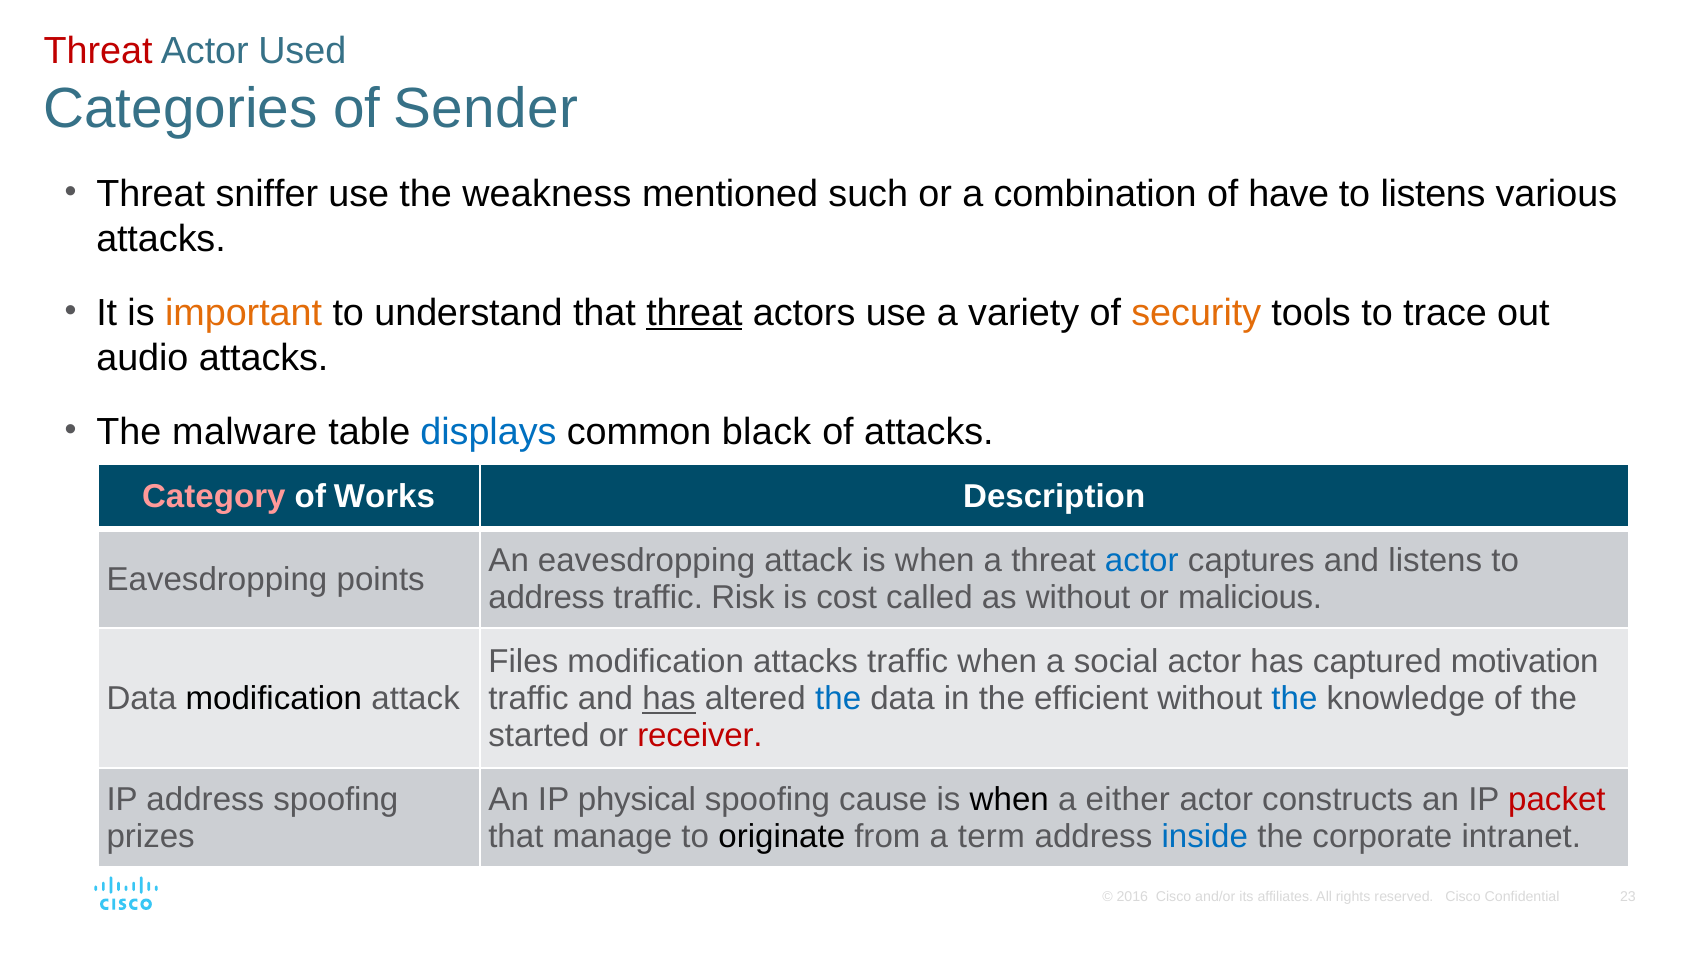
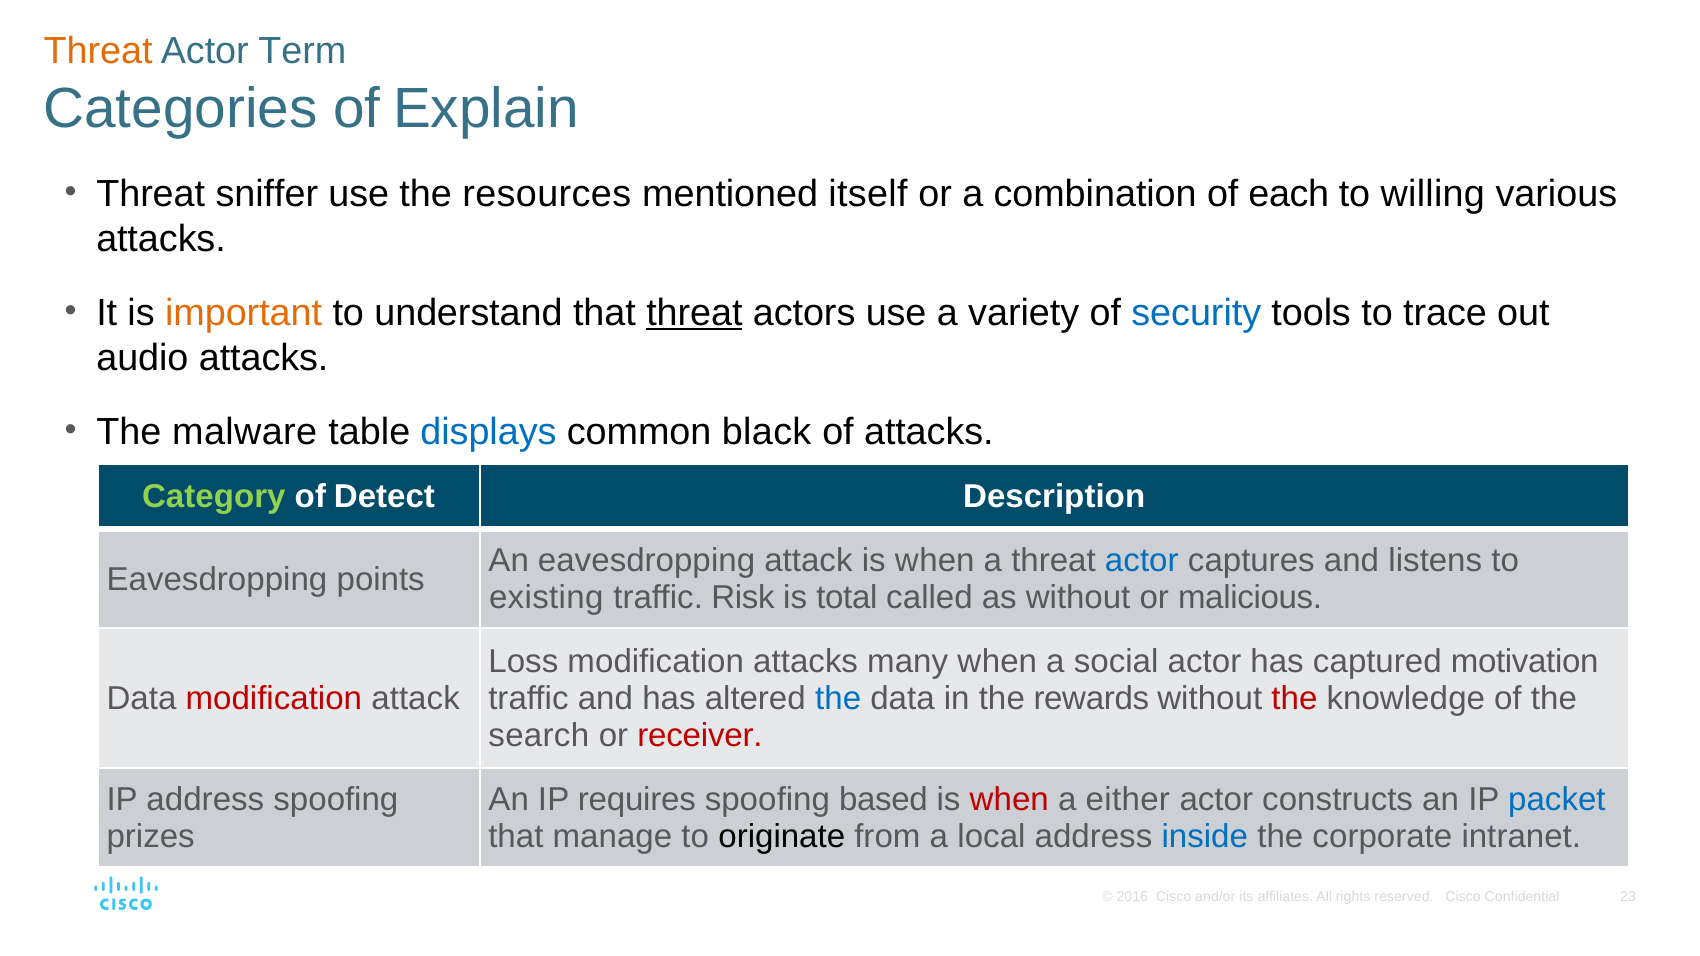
Threat at (98, 51) colour: red -> orange
Used: Used -> Term
Sender: Sender -> Explain
weakness: weakness -> resources
such: such -> itself
have: have -> each
to listens: listens -> willing
security colour: orange -> blue
Category colour: pink -> light green
Works: Works -> Detect
address at (546, 598): address -> existing
cost: cost -> total
Files: Files -> Loss
attacks traffic: traffic -> many
modification at (274, 699) colour: black -> red
has at (669, 699) underline: present -> none
efficient: efficient -> rewards
the at (1294, 699) colour: blue -> red
started: started -> search
physical: physical -> requires
cause: cause -> based
when at (1009, 800) colour: black -> red
packet colour: red -> blue
term: term -> local
